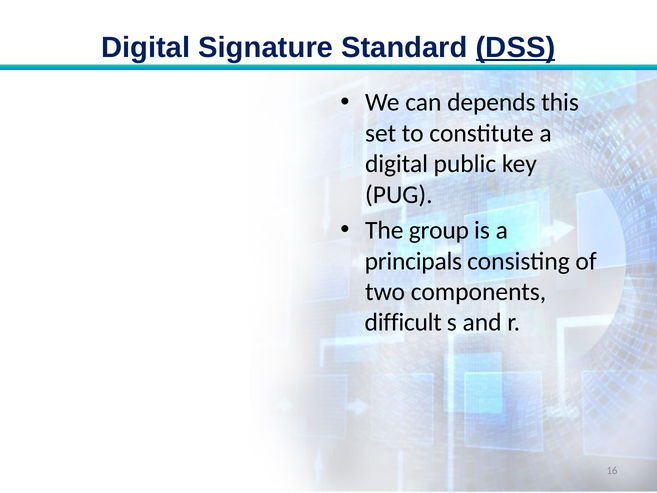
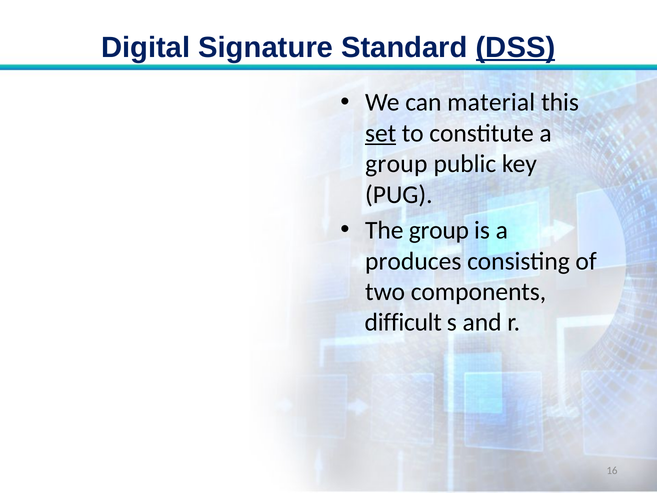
depends: depends -> material
set underline: none -> present
digital at (397, 164): digital -> group
principals: principals -> produces
